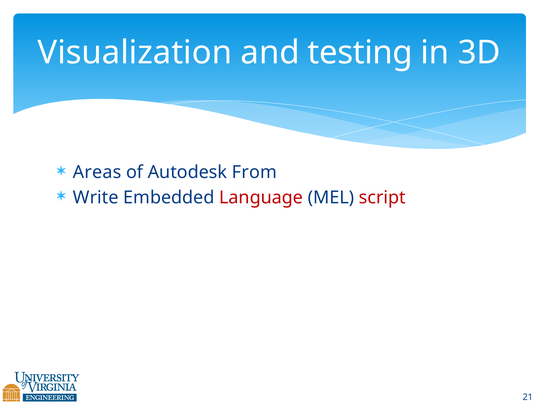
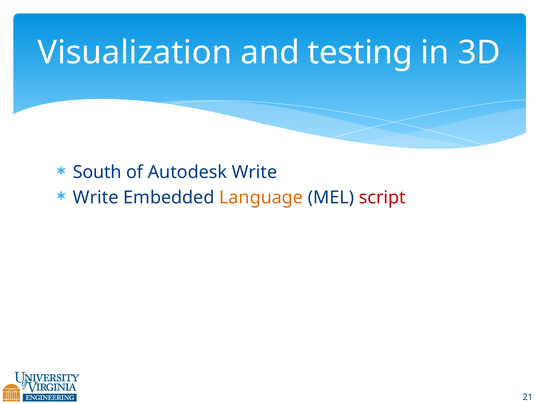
Areas: Areas -> South
Autodesk From: From -> Write
Language colour: red -> orange
